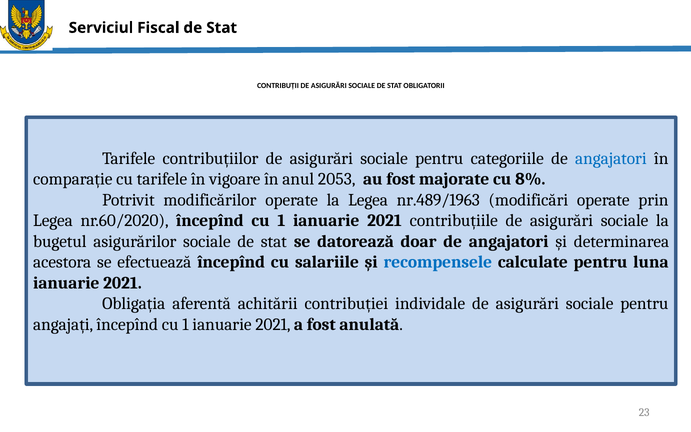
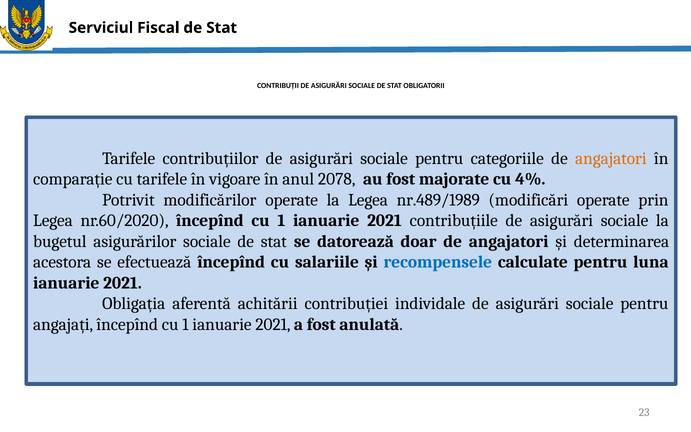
angajatori at (611, 158) colour: blue -> orange
2053: 2053 -> 2078
8%: 8% -> 4%
nr.489/1963: nr.489/1963 -> nr.489/1989
